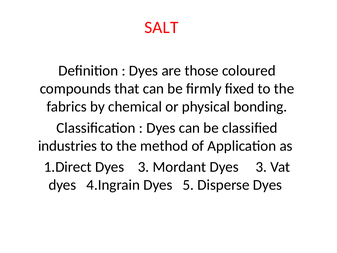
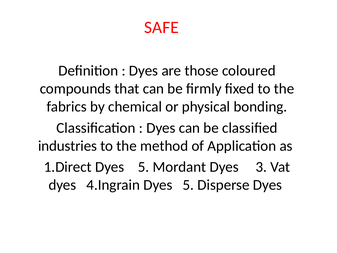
SALT: SALT -> SAFE
1.Direct Dyes 3: 3 -> 5
